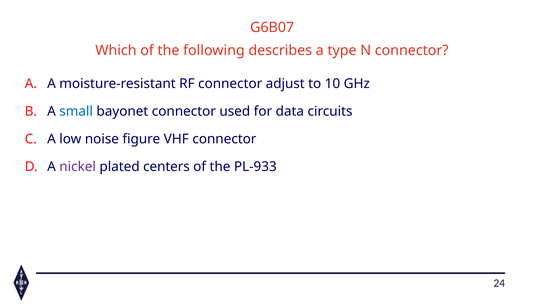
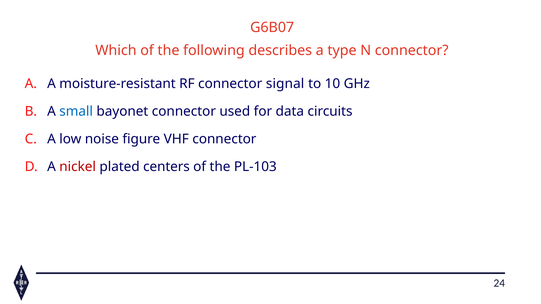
adjust: adjust -> signal
nickel colour: purple -> red
PL-933: PL-933 -> PL-103
